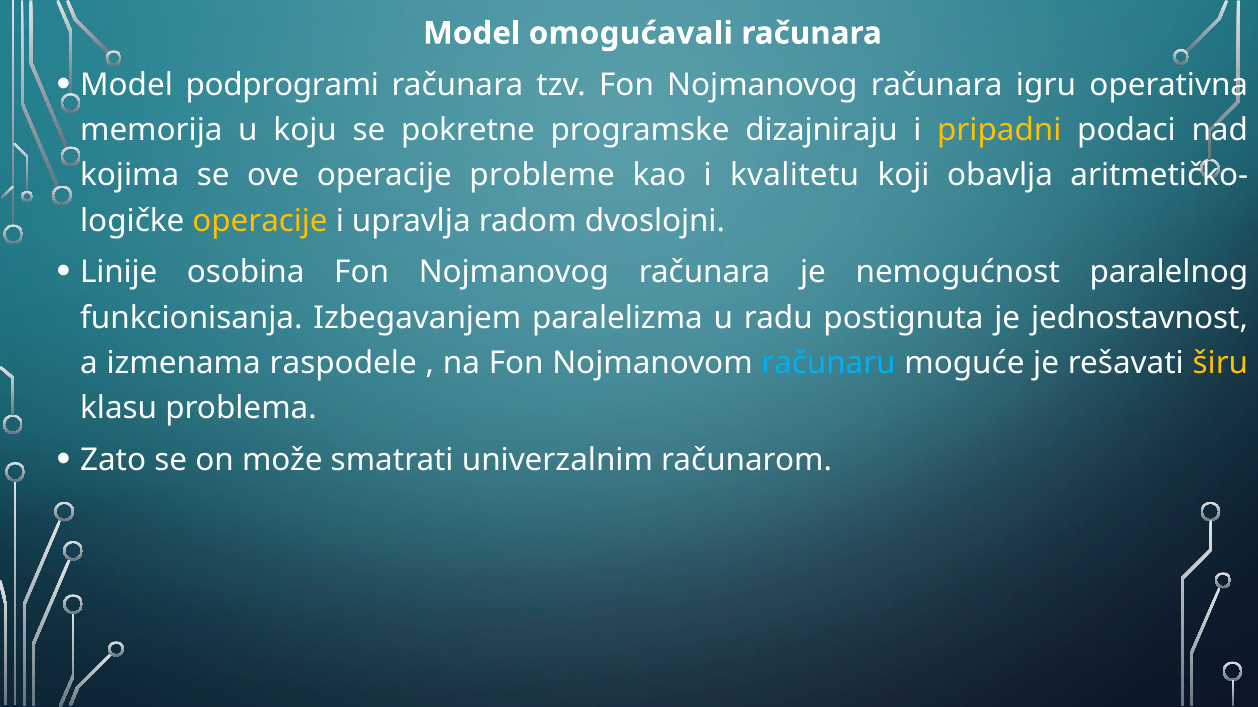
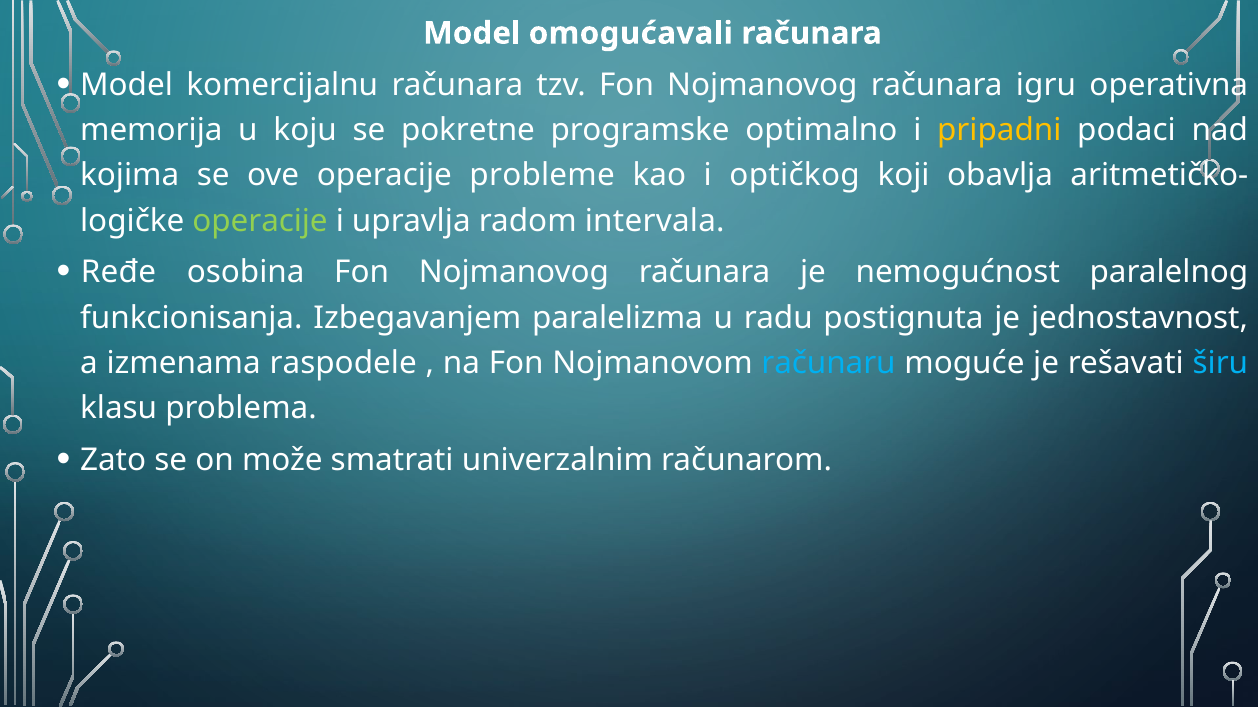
podprogrami: podprogrami -> komercijalnu
dizajniraju: dizajniraju -> optimalno
kvalitetu: kvalitetu -> optičkog
operacije at (260, 221) colour: yellow -> light green
dvoslojni: dvoslojni -> intervala
Linije: Linije -> Ređe
širu colour: yellow -> light blue
